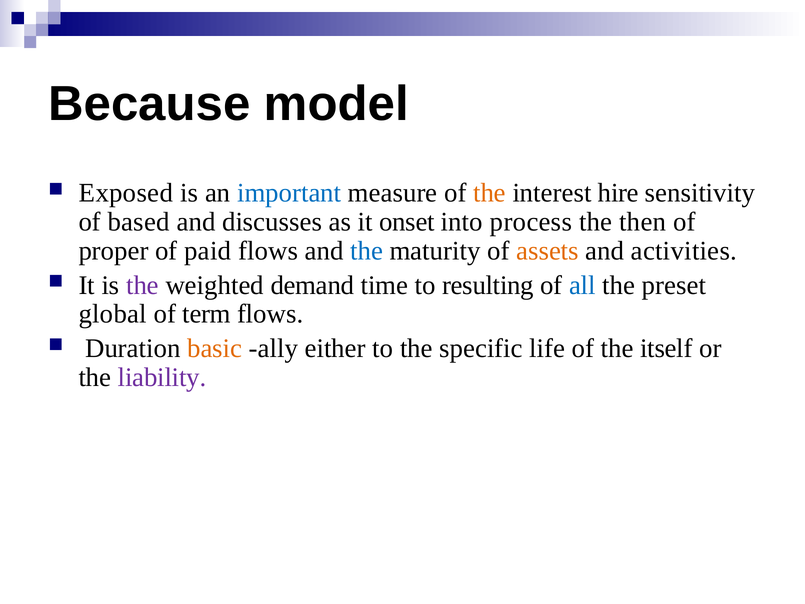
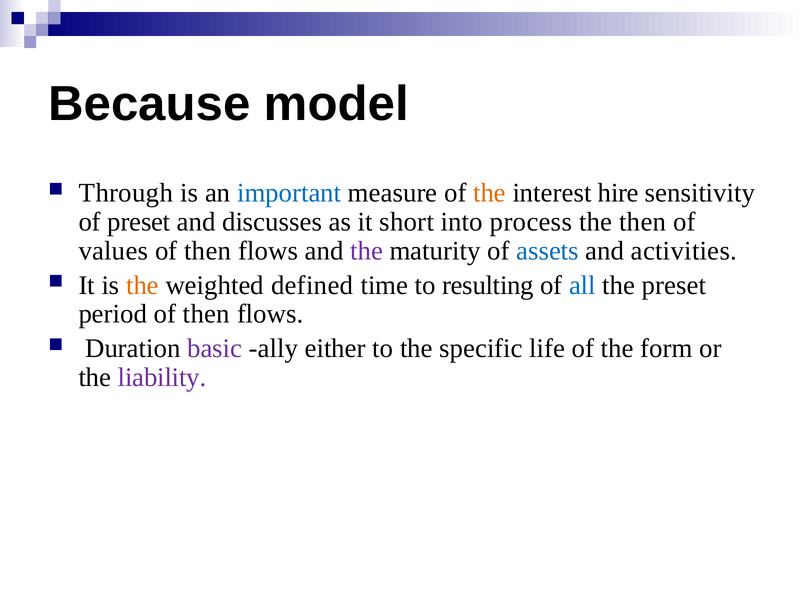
Exposed: Exposed -> Through
of based: based -> preset
onset: onset -> short
proper: proper -> values
paid at (208, 251): paid -> then
the at (367, 251) colour: blue -> purple
assets colour: orange -> blue
the at (142, 285) colour: purple -> orange
demand: demand -> defined
global: global -> period
term at (207, 314): term -> then
basic colour: orange -> purple
itself: itself -> form
